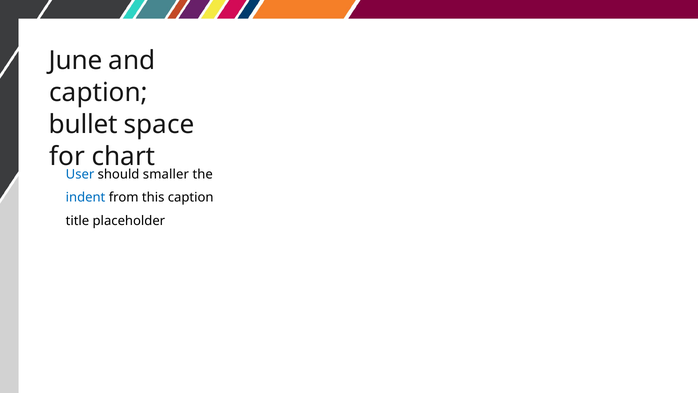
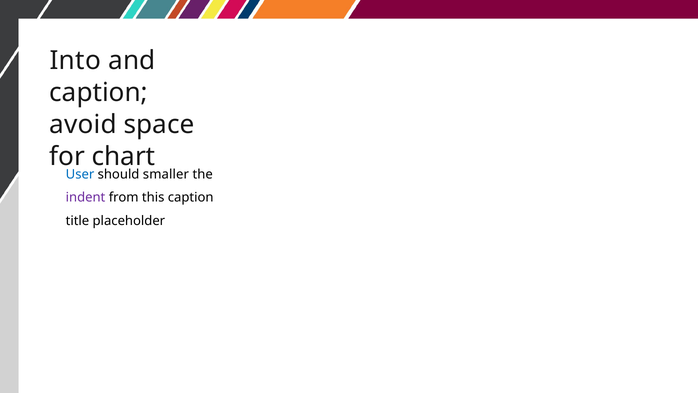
June: June -> Into
bullet: bullet -> avoid
indent colour: blue -> purple
